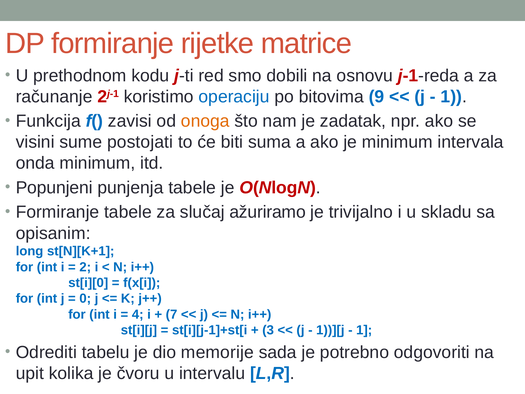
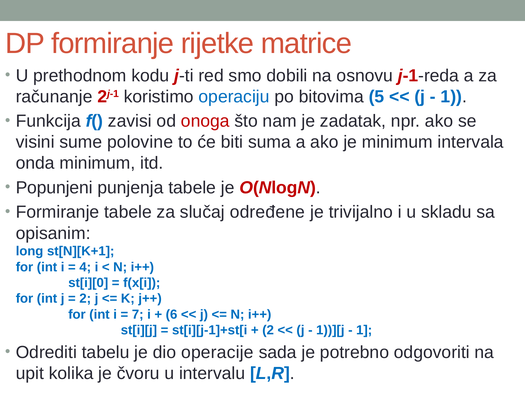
9: 9 -> 5
onoga colour: orange -> red
postojati: postojati -> polovine
ažuriramo: ažuriramo -> određene
2: 2 -> 4
0 at (85, 298): 0 -> 2
4: 4 -> 7
7: 7 -> 6
3 at (268, 330): 3 -> 2
memorije: memorije -> operacije
